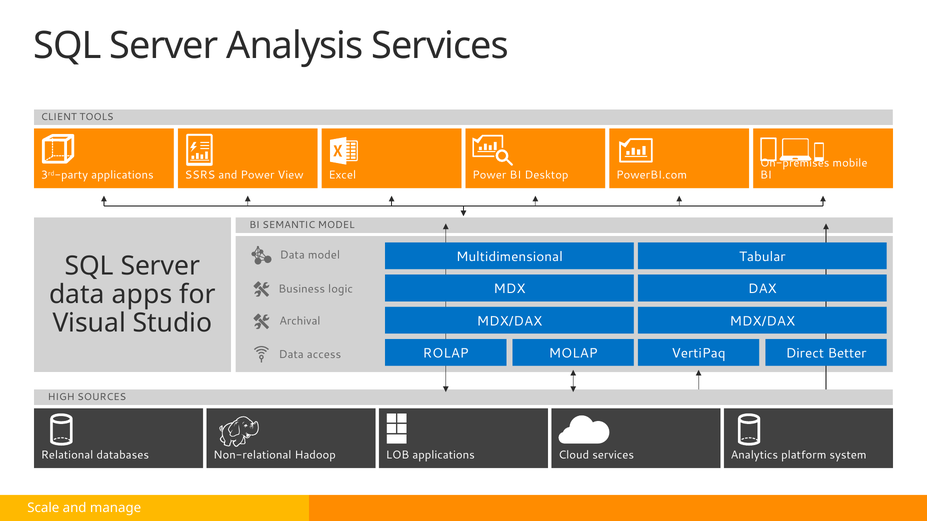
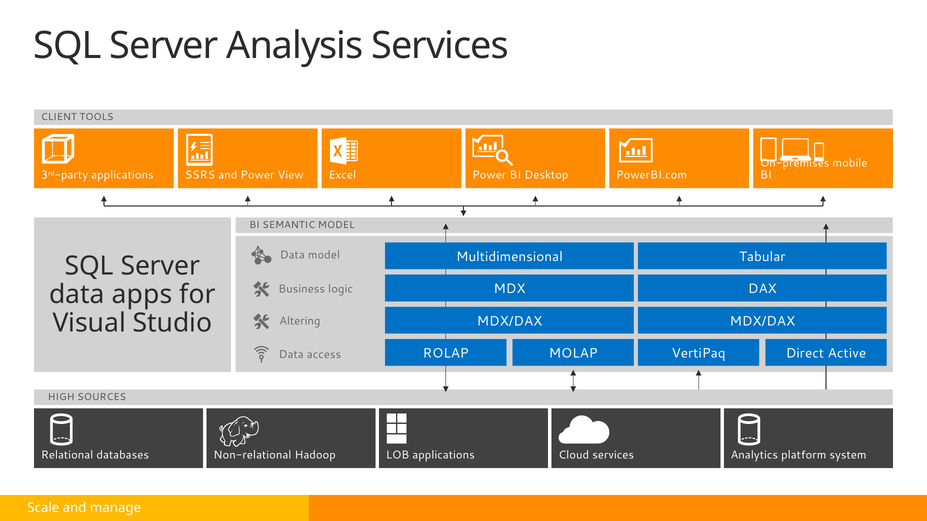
Archival: Archival -> Altering
Better: Better -> Active
